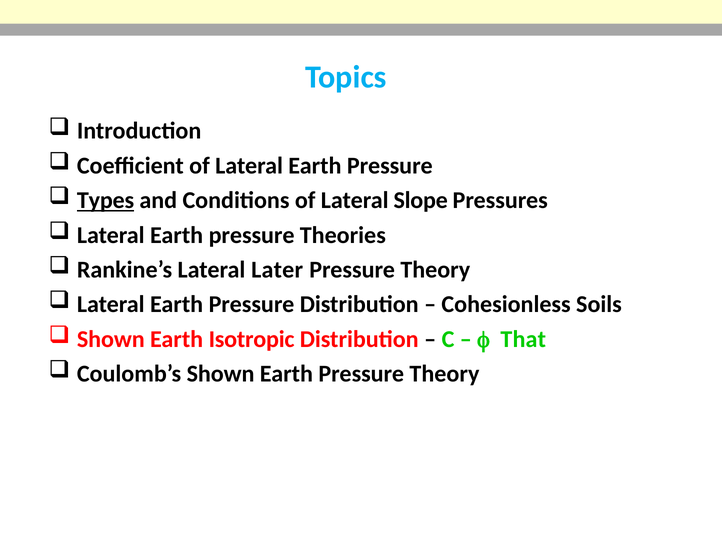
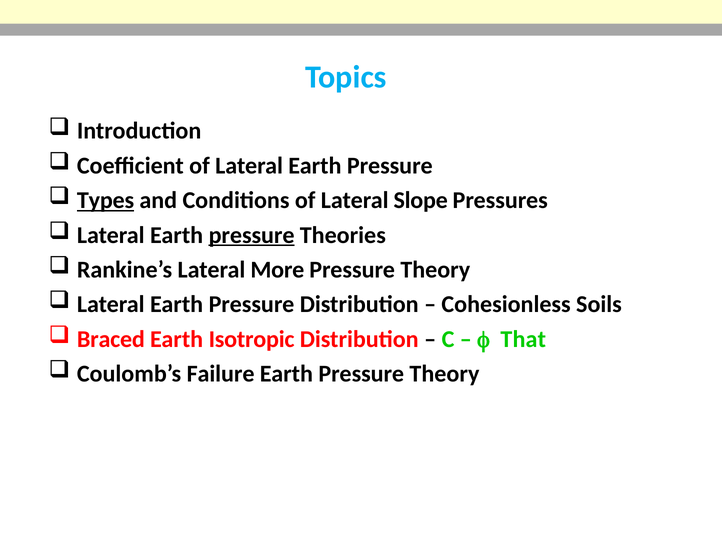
pressure at (252, 235) underline: none -> present
Later: Later -> More
Shown at (111, 339): Shown -> Braced
Coulomb’s Shown: Shown -> Failure
